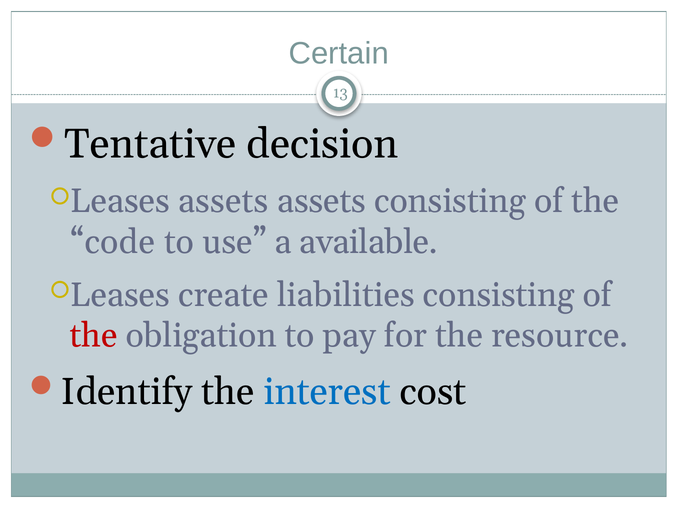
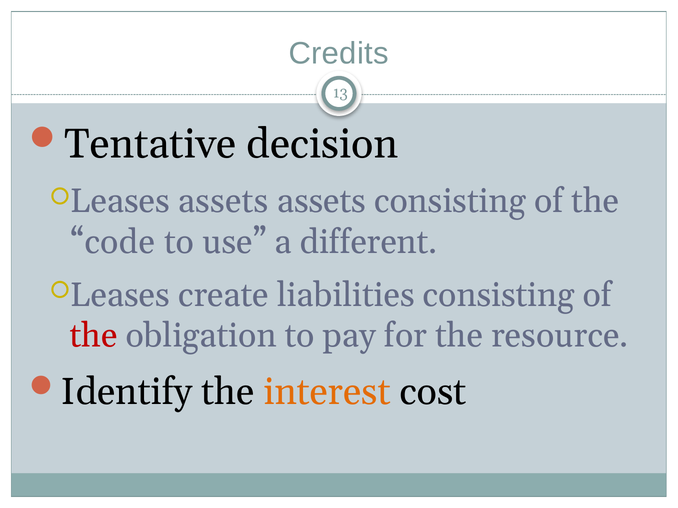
Certain: Certain -> Credits
available: available -> different
interest colour: blue -> orange
